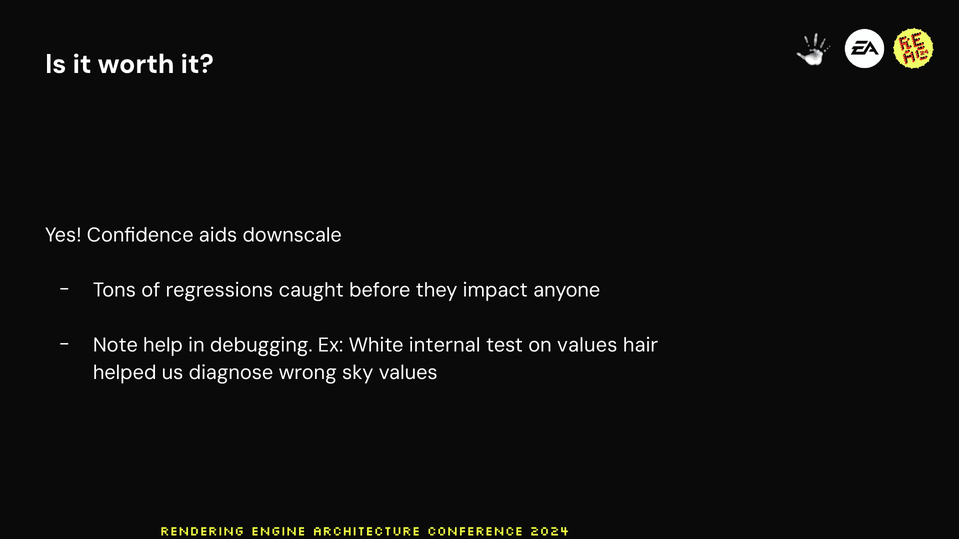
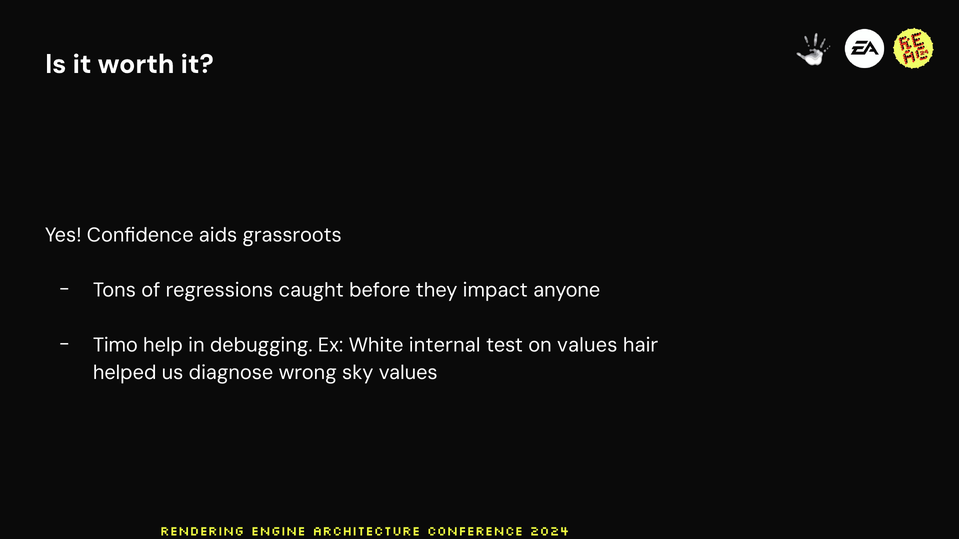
downscale: downscale -> grassroots
Note: Note -> Timo
